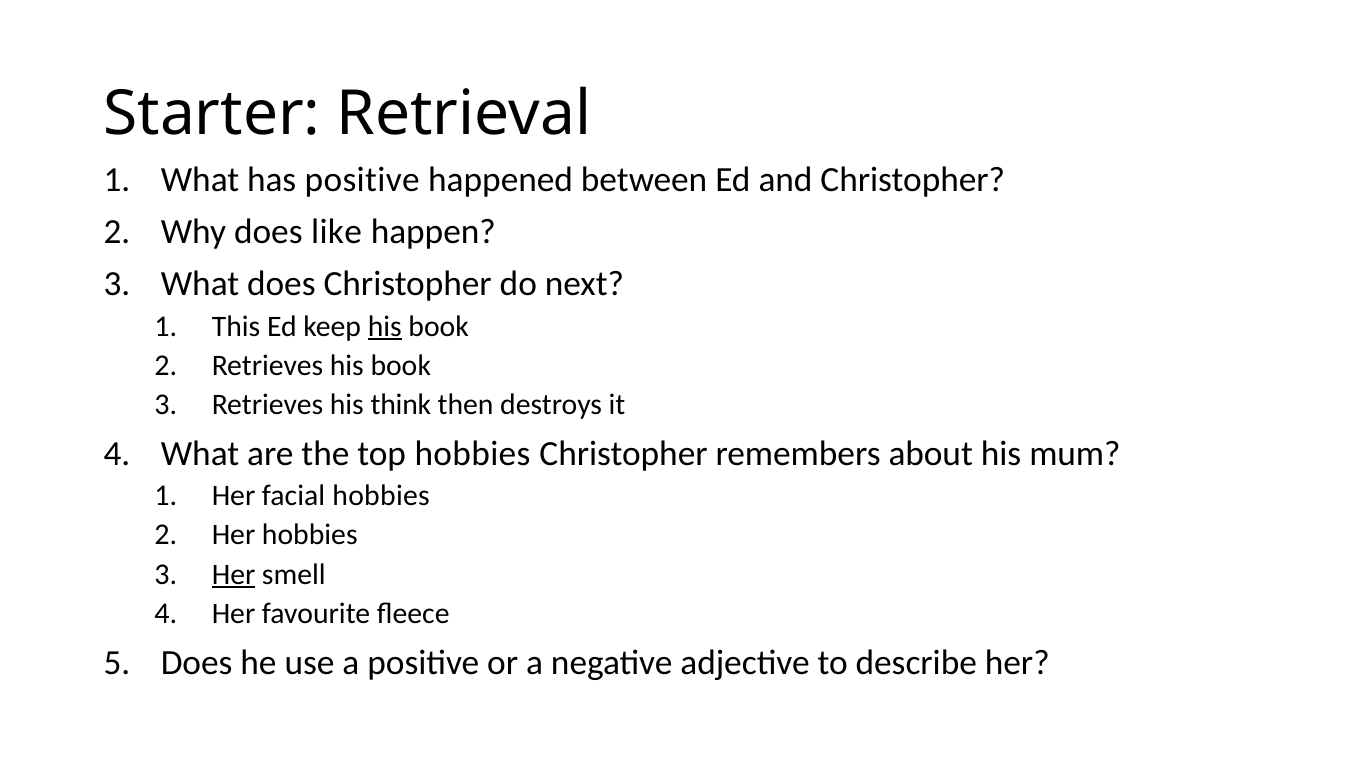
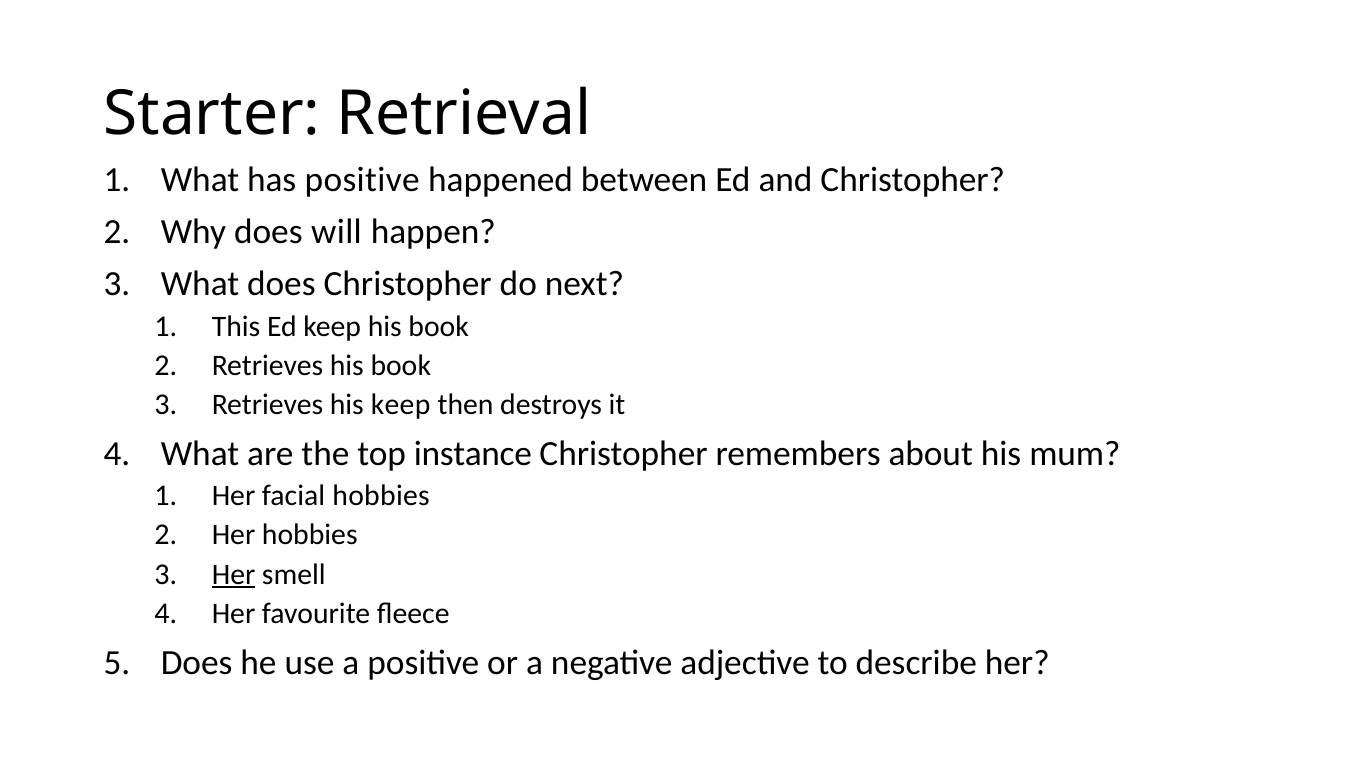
like: like -> will
his at (385, 326) underline: present -> none
his think: think -> keep
top hobbies: hobbies -> instance
